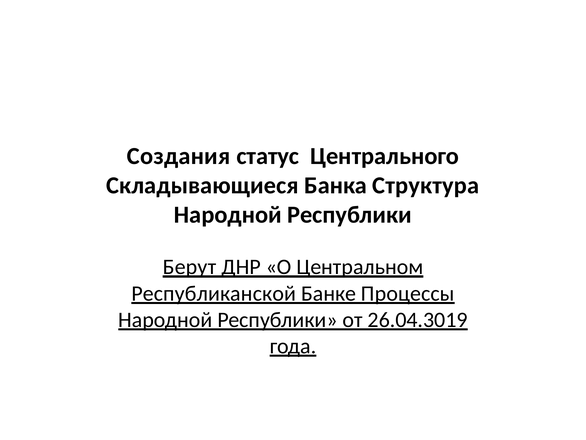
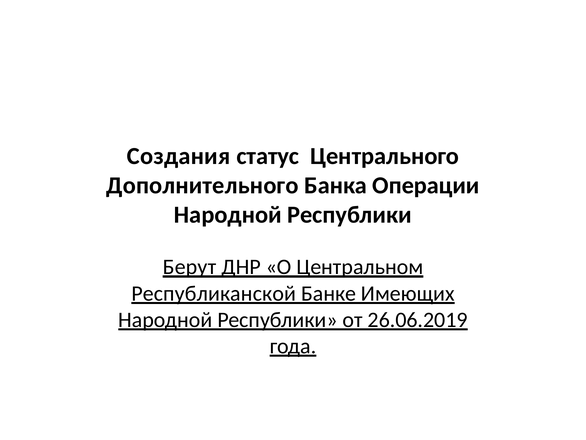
Складывающиеся: Складывающиеся -> Дополнительного
Структура: Структура -> Операции
Процессы: Процессы -> Имеющих
26.04.3019: 26.04.3019 -> 26.06.2019
